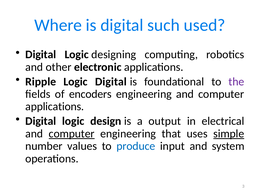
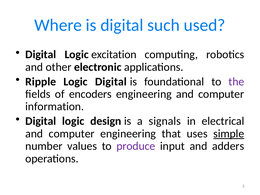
designing: designing -> excitation
applications at (55, 107): applications -> information
output: output -> signals
computer at (72, 134) underline: present -> none
produce colour: blue -> purple
system: system -> adders
